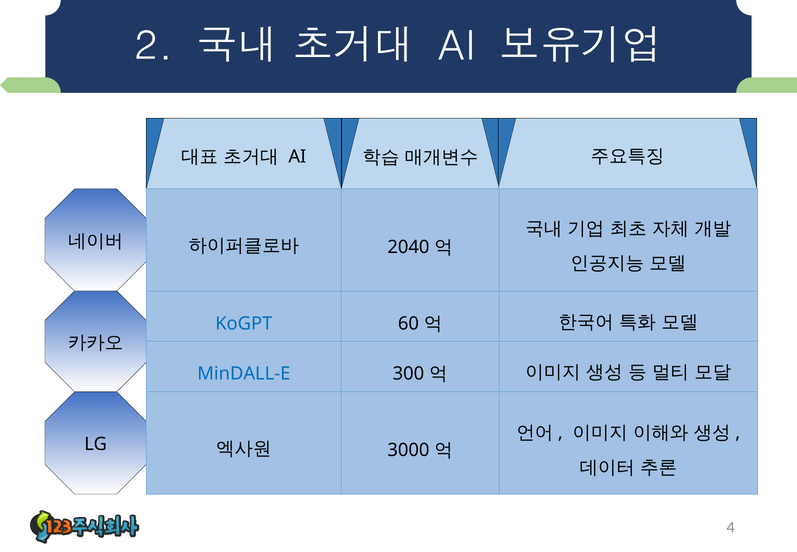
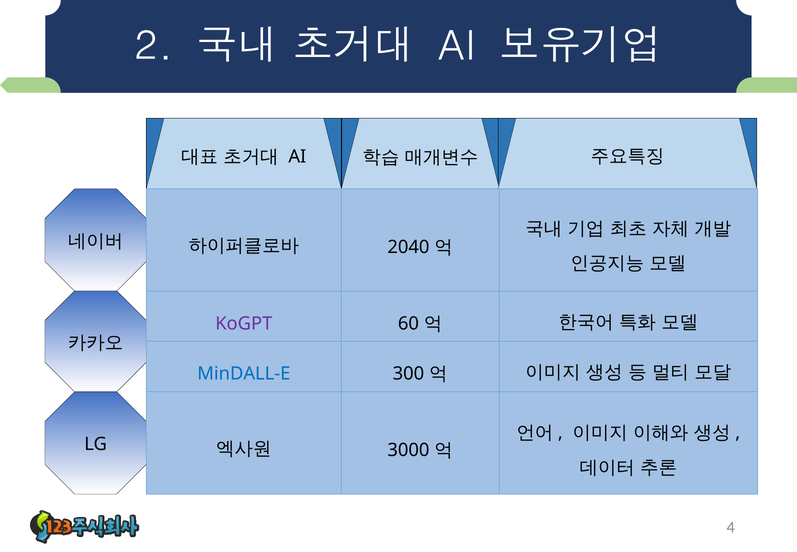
KoGPT colour: blue -> purple
